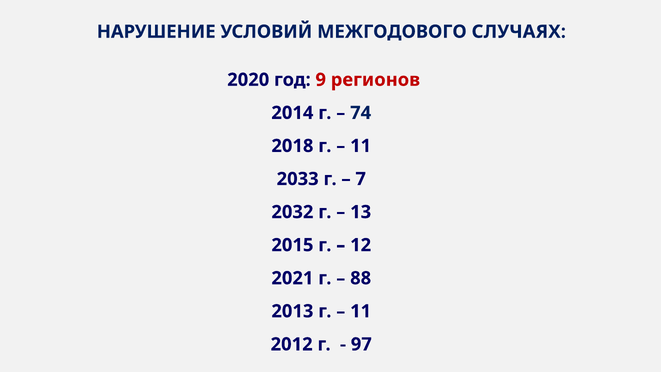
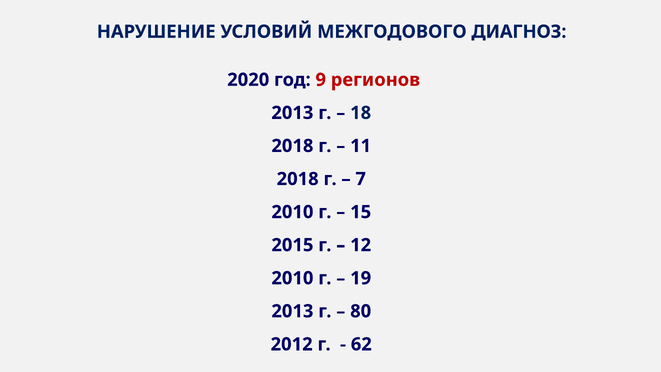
СЛУЧАЯХ: СЛУЧАЯХ -> ДИАГНОЗ
2014 at (292, 113): 2014 -> 2013
74: 74 -> 18
2033 at (298, 179): 2033 -> 2018
2032 at (292, 212): 2032 -> 2010
13: 13 -> 15
2021 at (292, 278): 2021 -> 2010
88: 88 -> 19
11 at (361, 311): 11 -> 80
97: 97 -> 62
